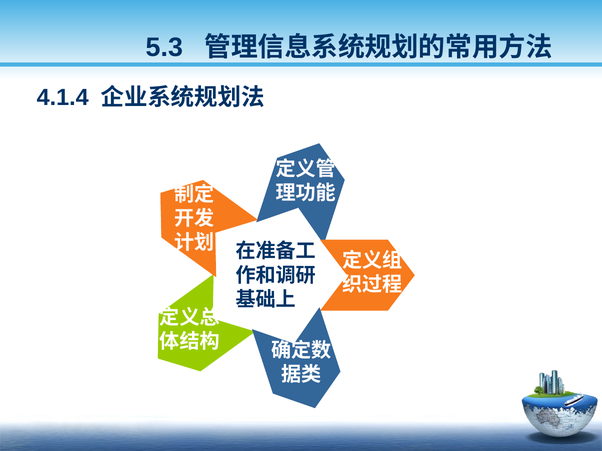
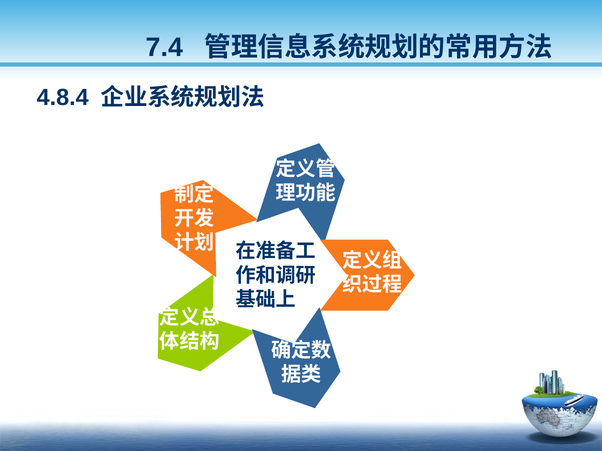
5.3: 5.3 -> 7.4
4.1.4: 4.1.4 -> 4.8.4
